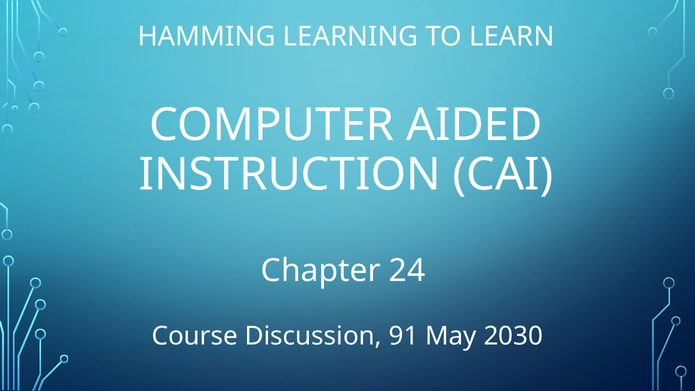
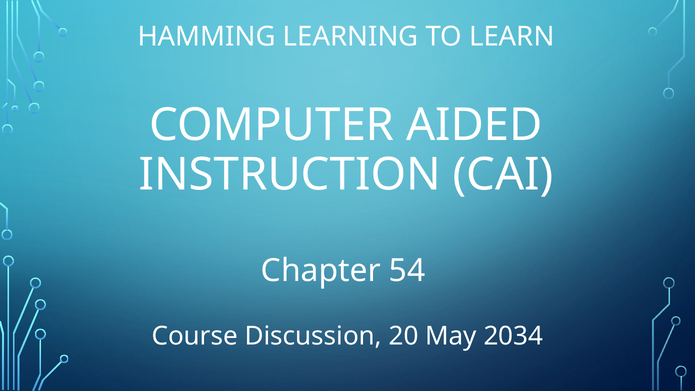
24: 24 -> 54
91: 91 -> 20
2030: 2030 -> 2034
